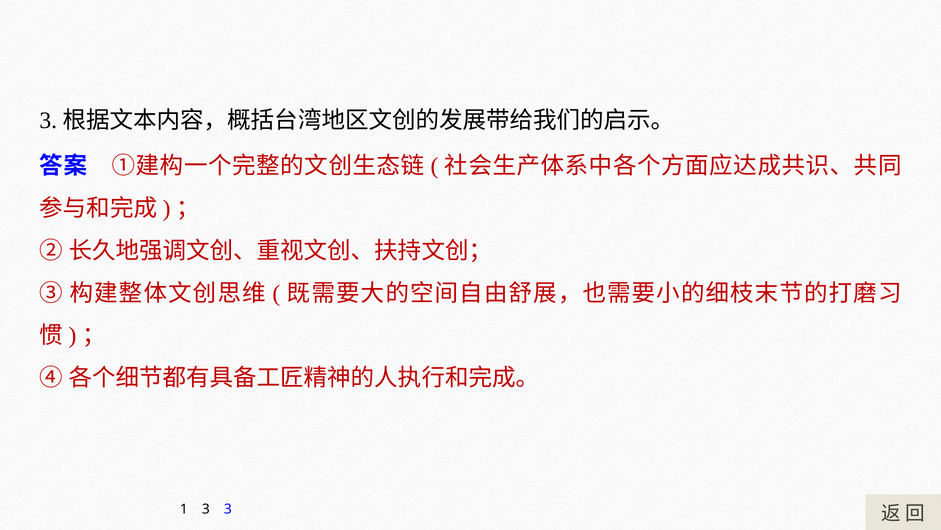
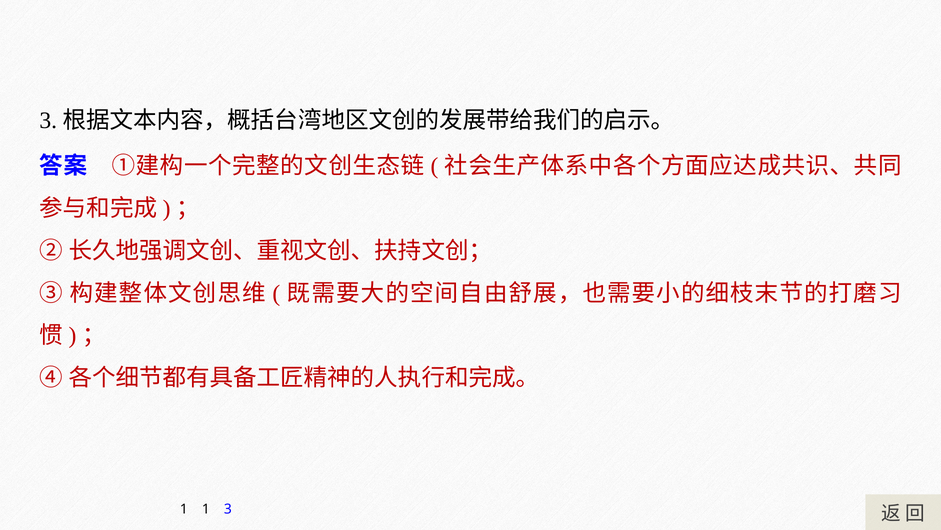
1 3: 3 -> 1
